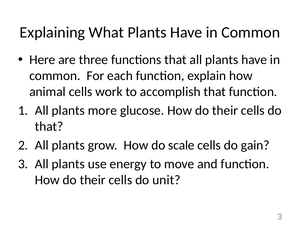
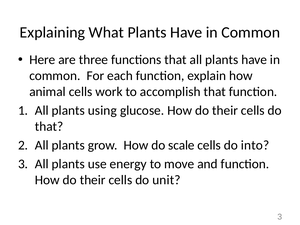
more: more -> using
gain: gain -> into
